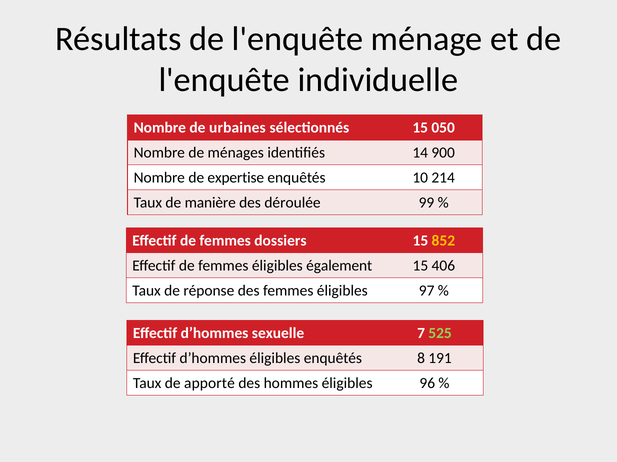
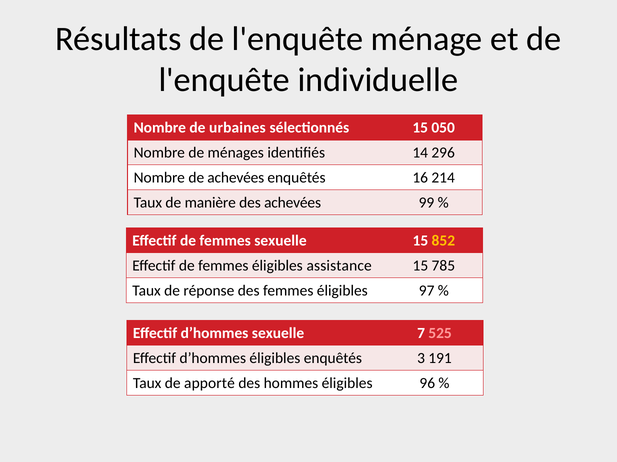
900: 900 -> 296
de expertise: expertise -> achevées
10: 10 -> 16
des déroulée: déroulée -> achevées
femmes dossiers: dossiers -> sexuelle
également: également -> assistance
406: 406 -> 785
525 colour: light green -> pink
8: 8 -> 3
